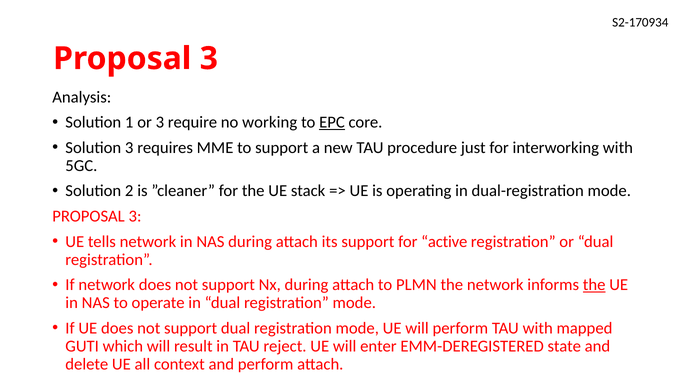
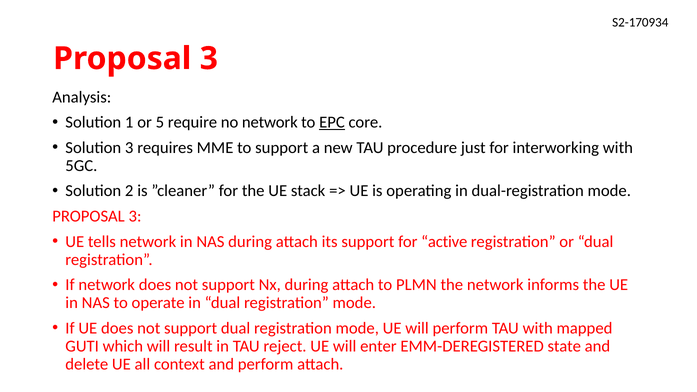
or 3: 3 -> 5
no working: working -> network
the at (594, 285) underline: present -> none
